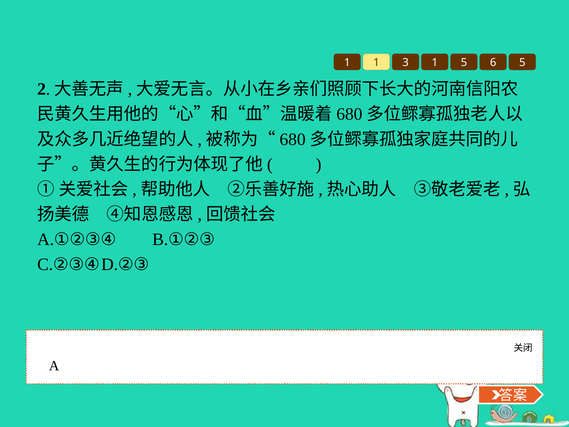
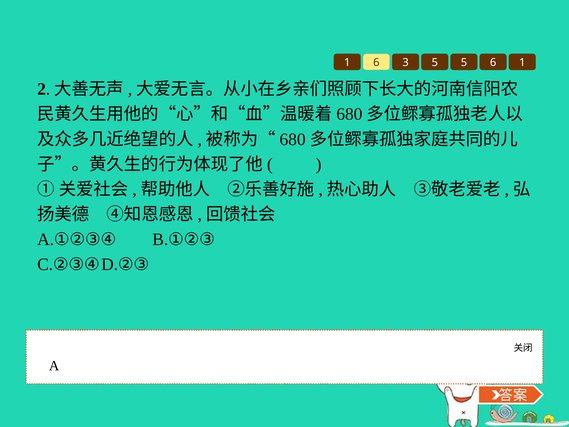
1 1: 1 -> 6
3 1: 1 -> 5
6 5: 5 -> 1
